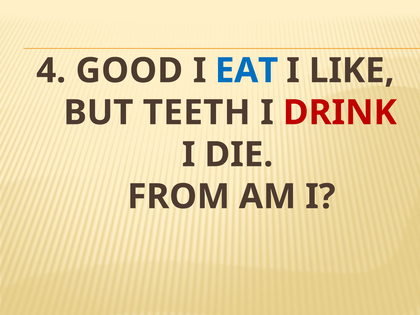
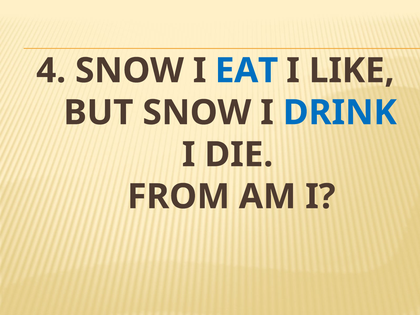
4 GOOD: GOOD -> SNOW
BUT TEETH: TEETH -> SNOW
DRINK colour: red -> blue
